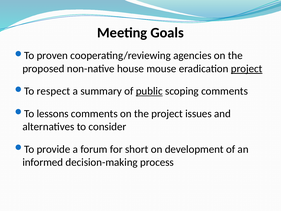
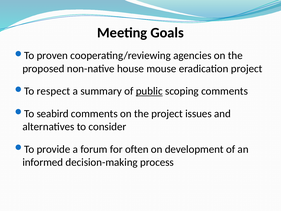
project at (247, 69) underline: present -> none
lessons: lessons -> seabird
short: short -> often
